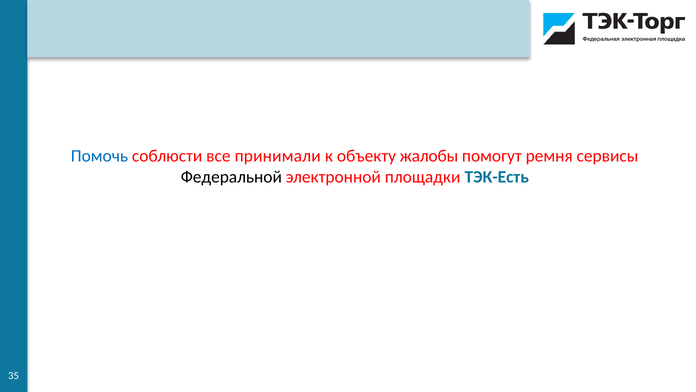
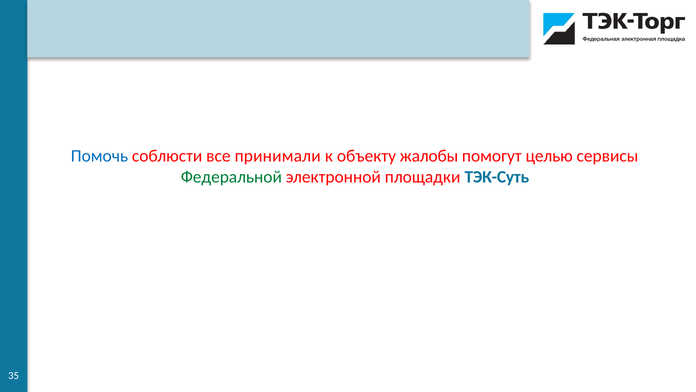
ремня: ремня -> целью
Федеральной colour: black -> green
ТЭК-Есть: ТЭК-Есть -> ТЭК-Суть
